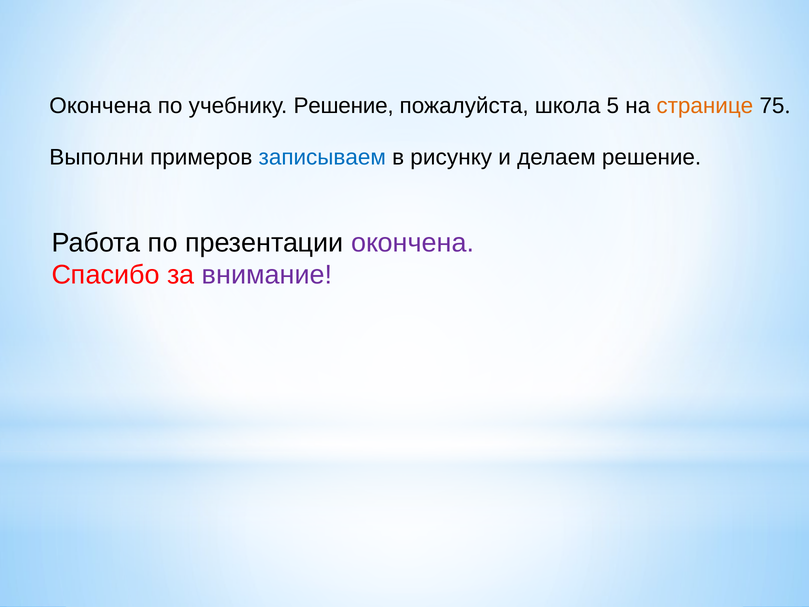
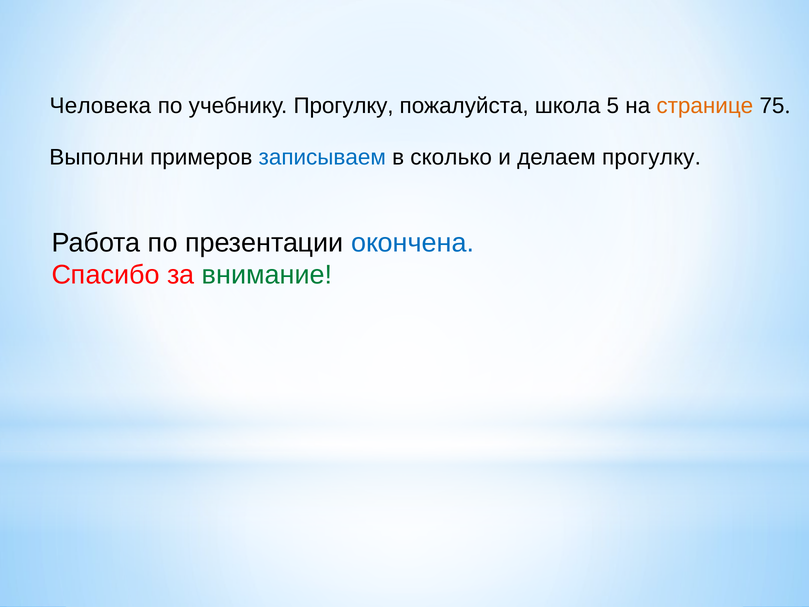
Окончена at (100, 106): Окончена -> Человека
учебнику Решение: Решение -> Прогулку
рисунку: рисунку -> сколько
делаем решение: решение -> прогулку
окончена at (413, 243) colour: purple -> blue
внимание colour: purple -> green
